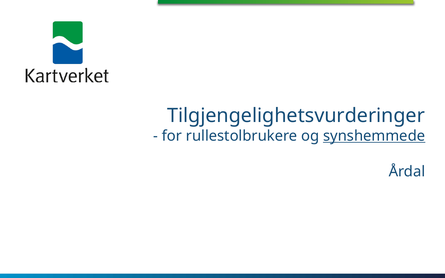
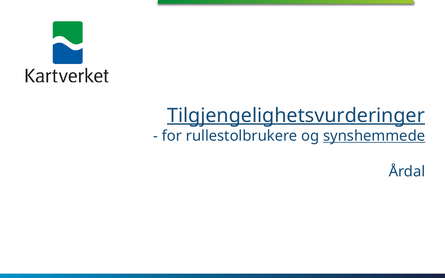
Tilgjengelighetsvurderinger underline: none -> present
